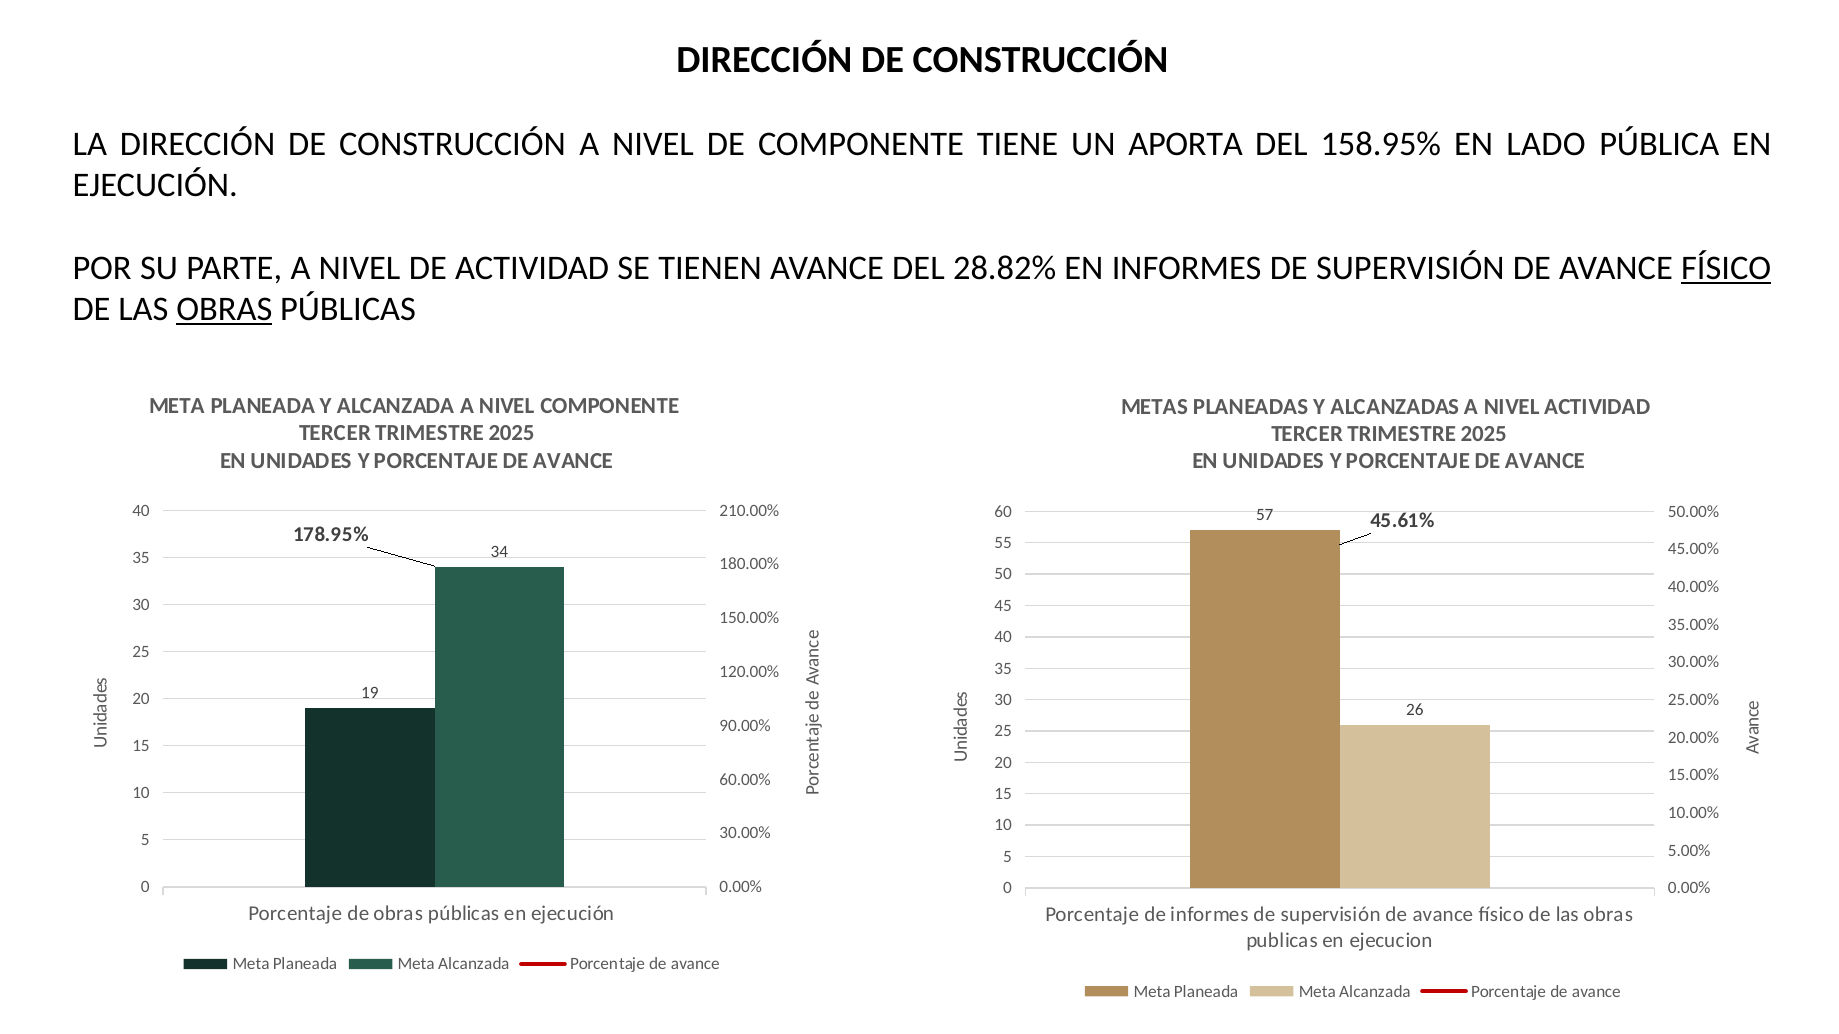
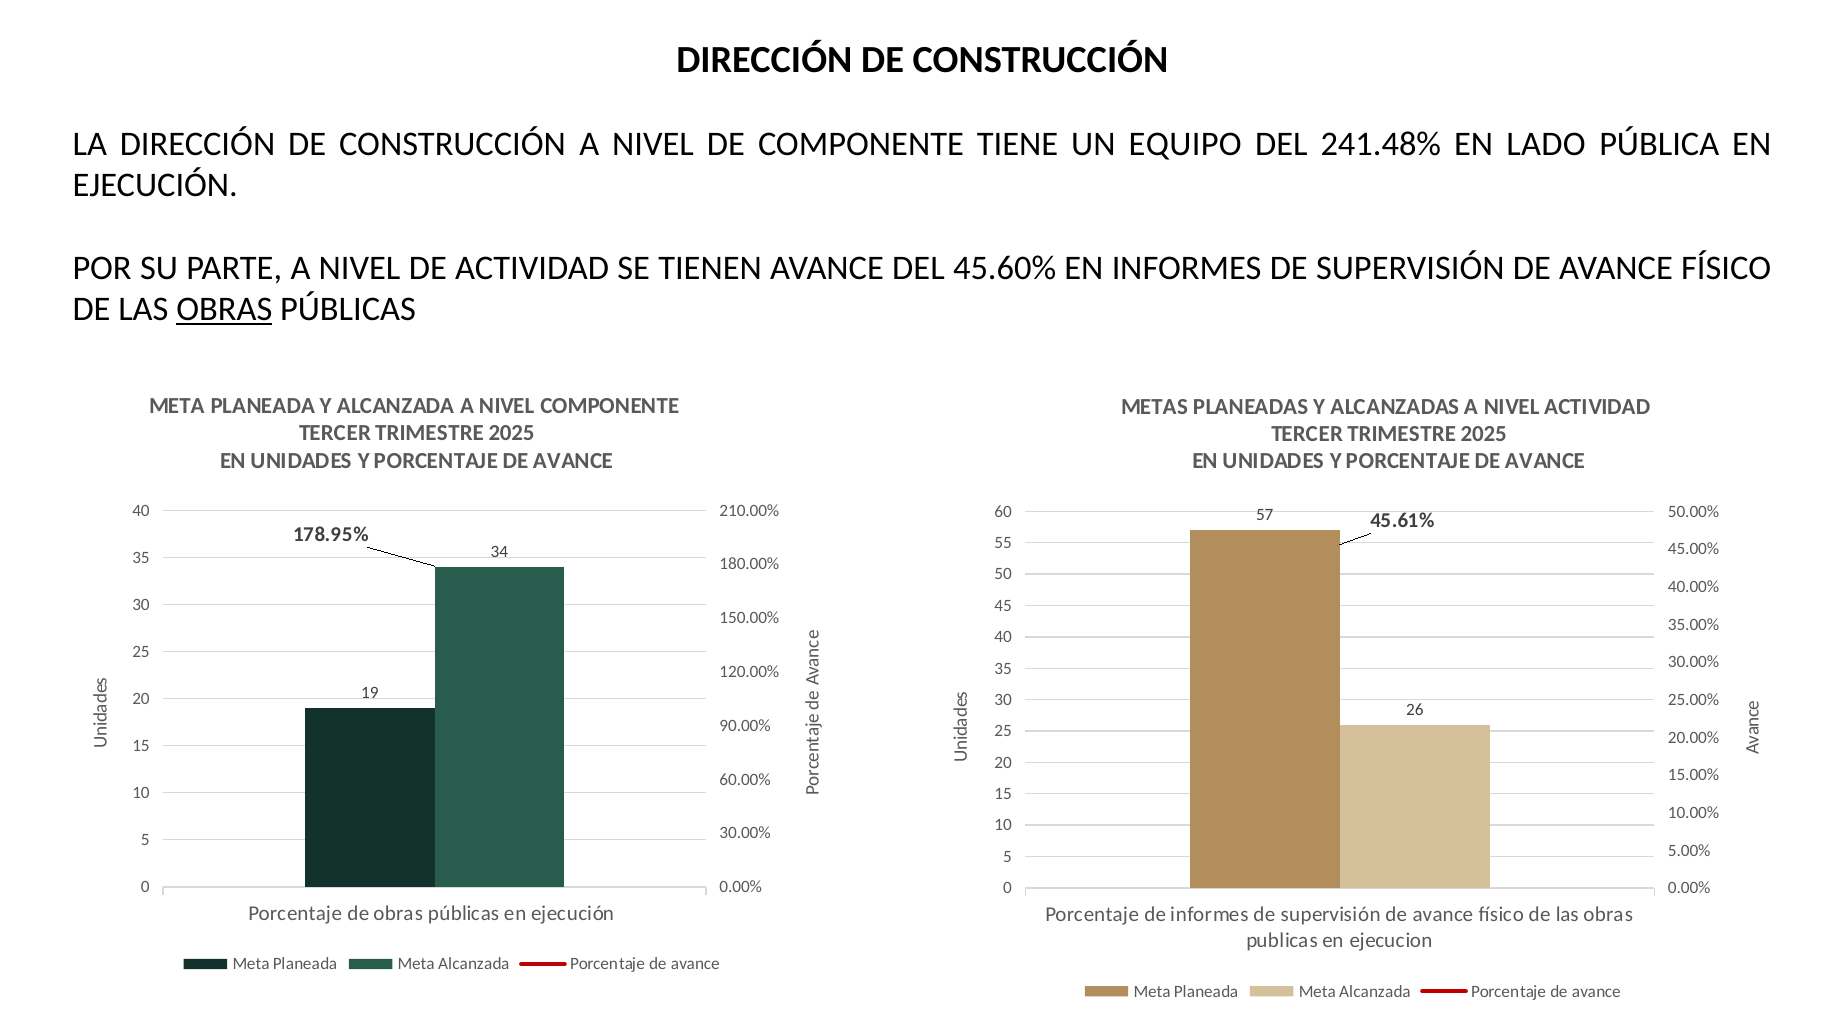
APORTA: APORTA -> EQUIPO
158.95%: 158.95% -> 241.48%
28.82%: 28.82% -> 45.60%
FÍSICO at (1726, 268) underline: present -> none
